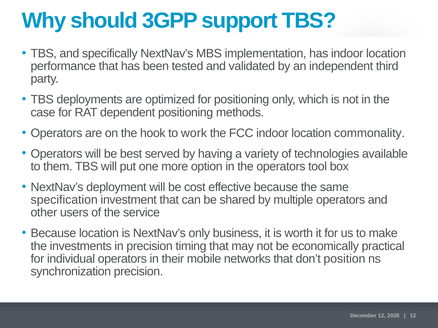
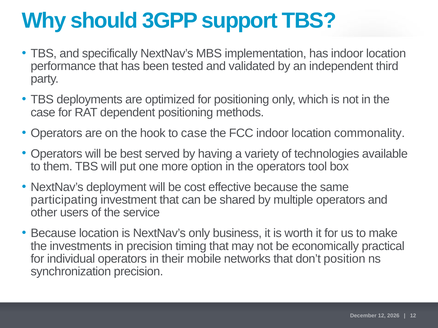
to work: work -> case
specification: specification -> participating
